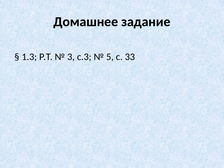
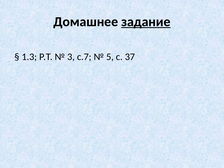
задание underline: none -> present
с.3: с.3 -> с.7
33: 33 -> 37
